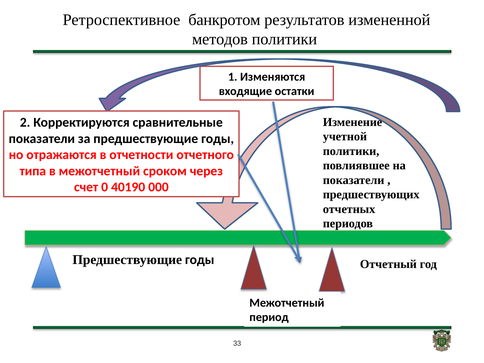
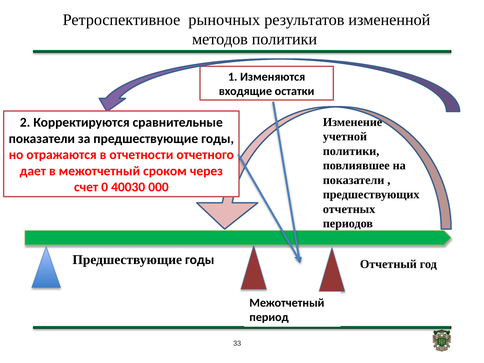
банкротом: банкротом -> рыночных
типа: типа -> дает
40190: 40190 -> 40030
